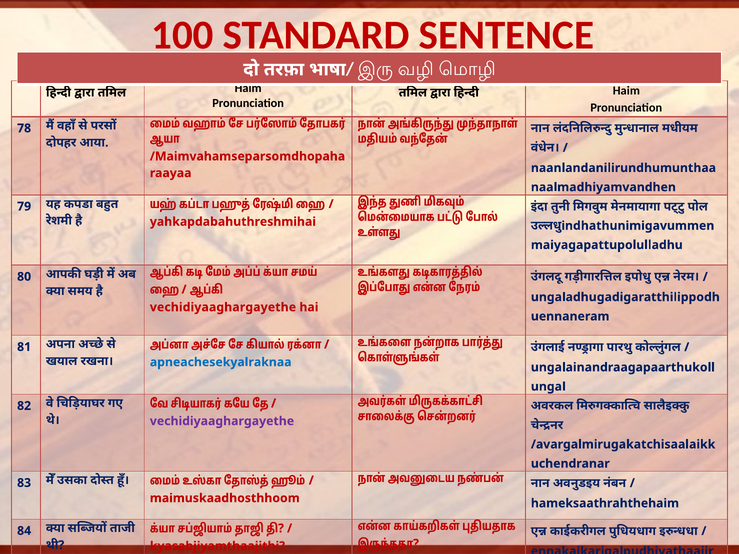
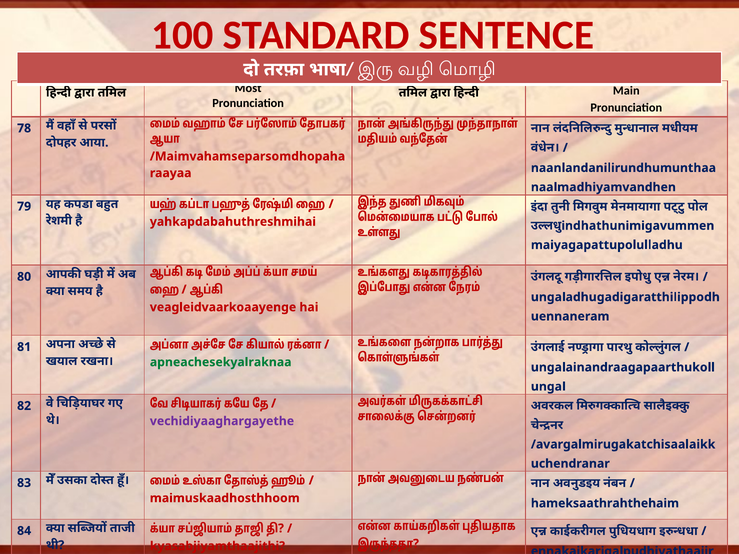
Haim at (248, 88): Haim -> Most
Haim at (626, 91): Haim -> Main
vechidiyaaghargayethe at (223, 307): vechidiyaaghargayethe -> veagleidvaarkoaayenge
apneachesekyalraknaa colour: blue -> green
